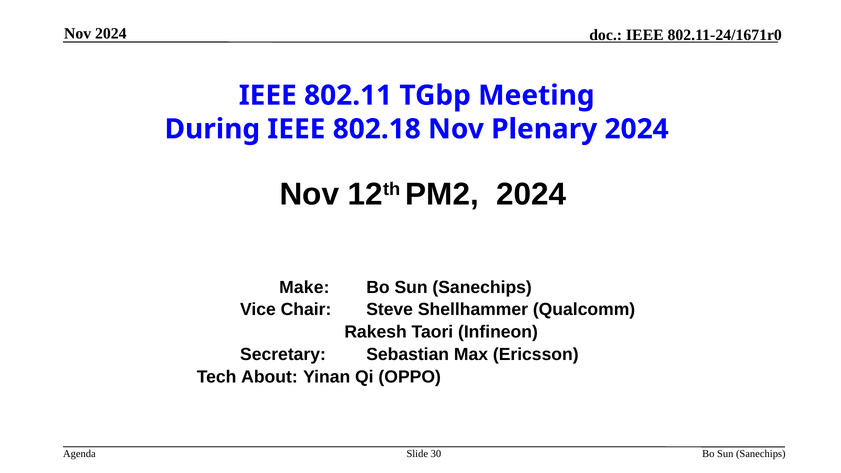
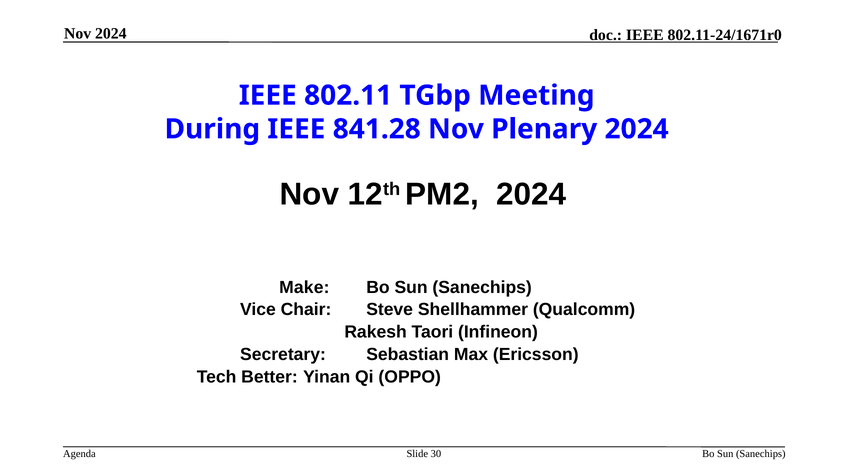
802.18: 802.18 -> 841.28
About: About -> Better
